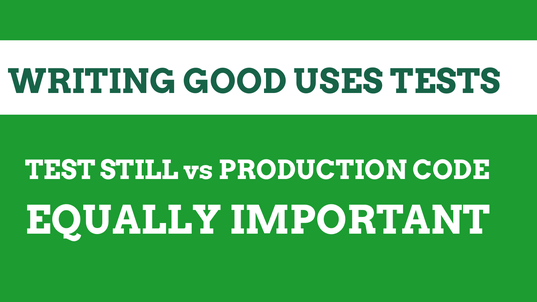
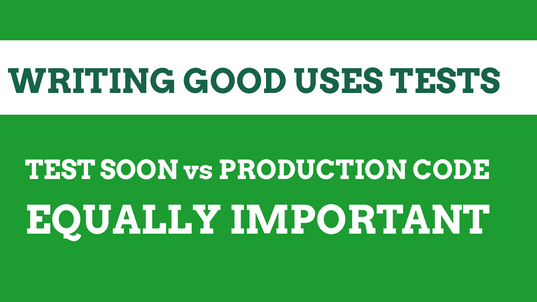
STILL: STILL -> SOON
